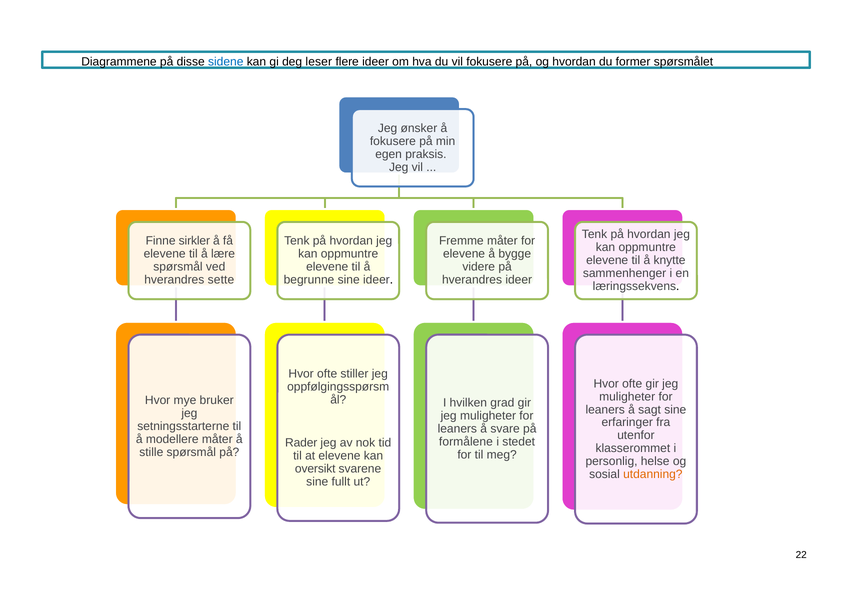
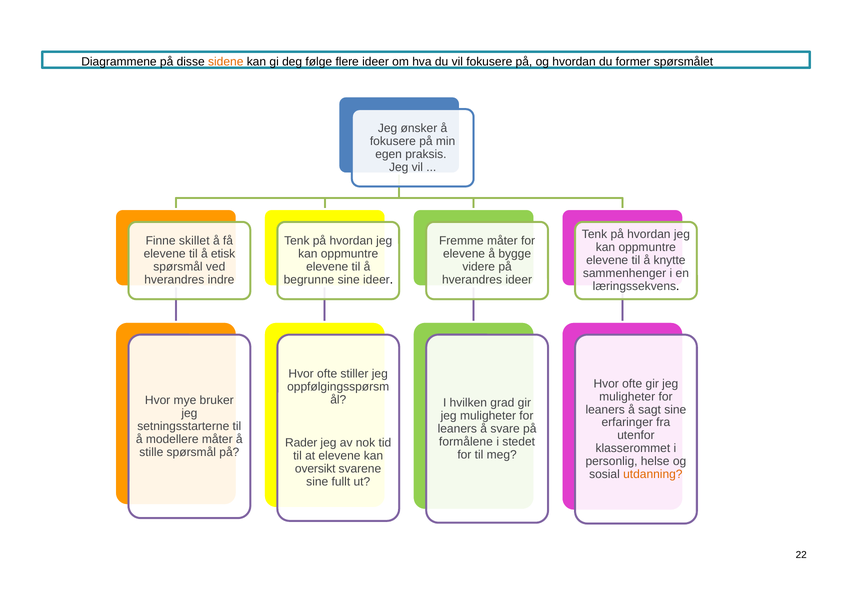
sidene colour: blue -> orange
leser: leser -> følge
sirkler: sirkler -> skillet
lære: lære -> etisk
sette: sette -> indre
